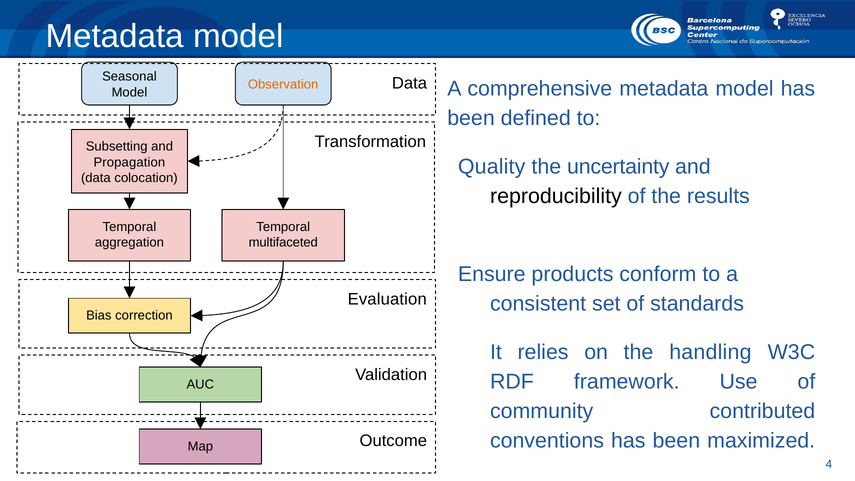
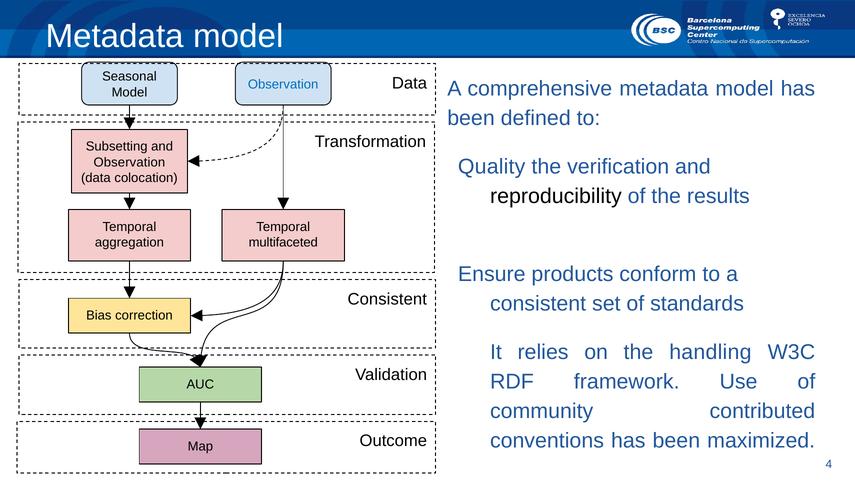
Observation at (283, 84) colour: orange -> blue
Propagation at (129, 162): Propagation -> Observation
uncertainty: uncertainty -> verification
Evaluation at (387, 299): Evaluation -> Consistent
